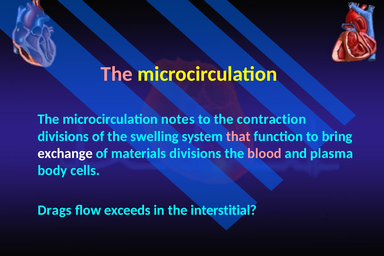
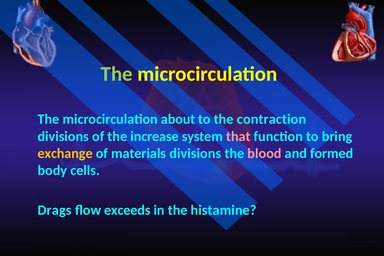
The at (117, 74) colour: pink -> light green
notes: notes -> about
swelling: swelling -> increase
exchange colour: white -> yellow
plasma: plasma -> formed
interstitial: interstitial -> histamine
